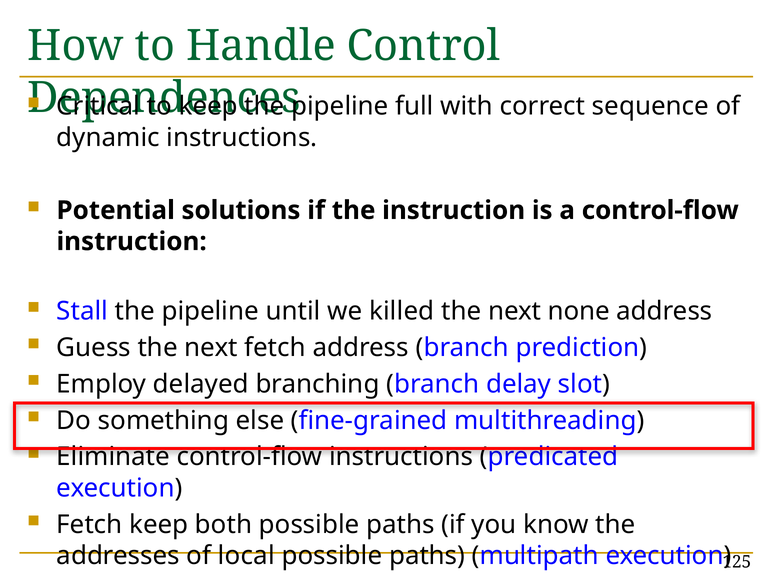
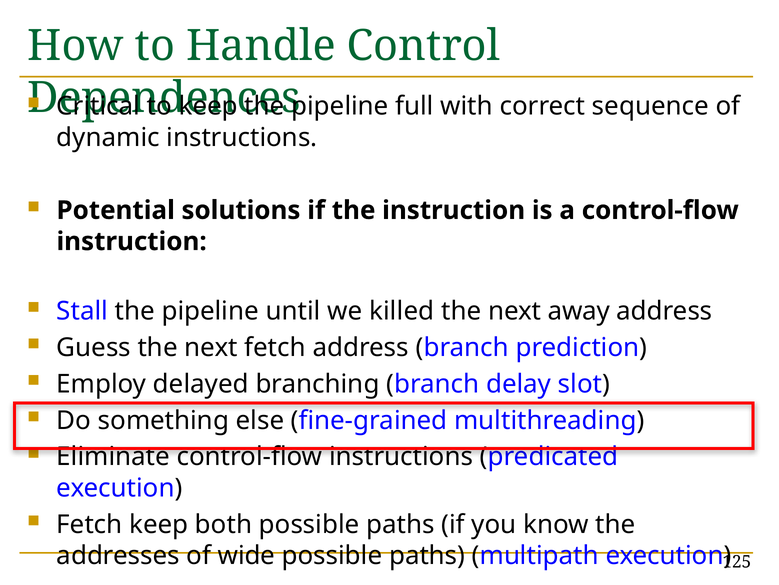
none: none -> away
local: local -> wide
